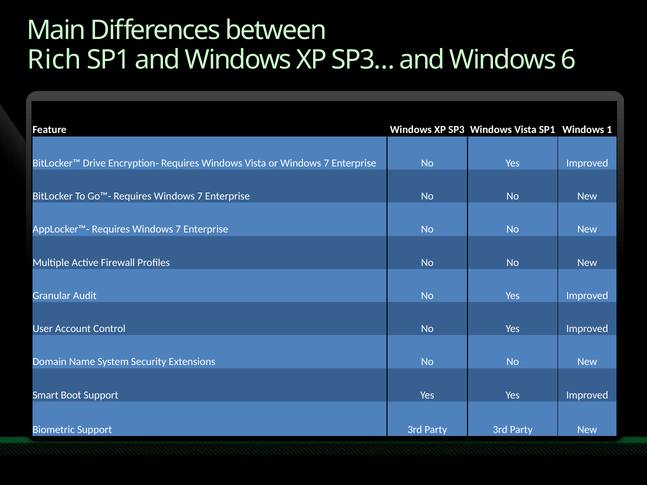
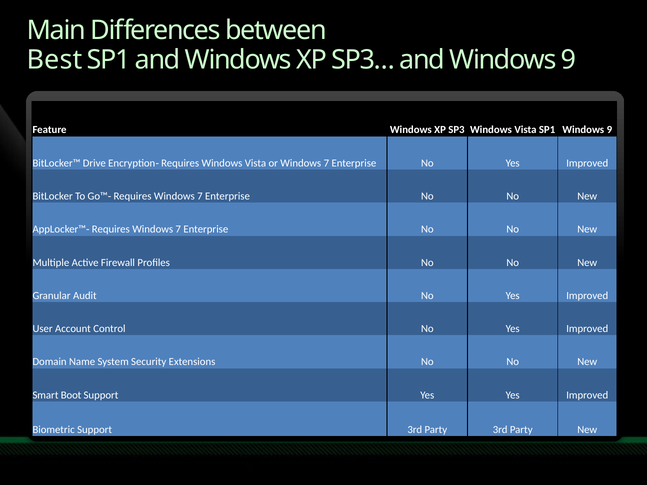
Rich: Rich -> Best
and Windows 6: 6 -> 9
SP1 Windows 1: 1 -> 9
